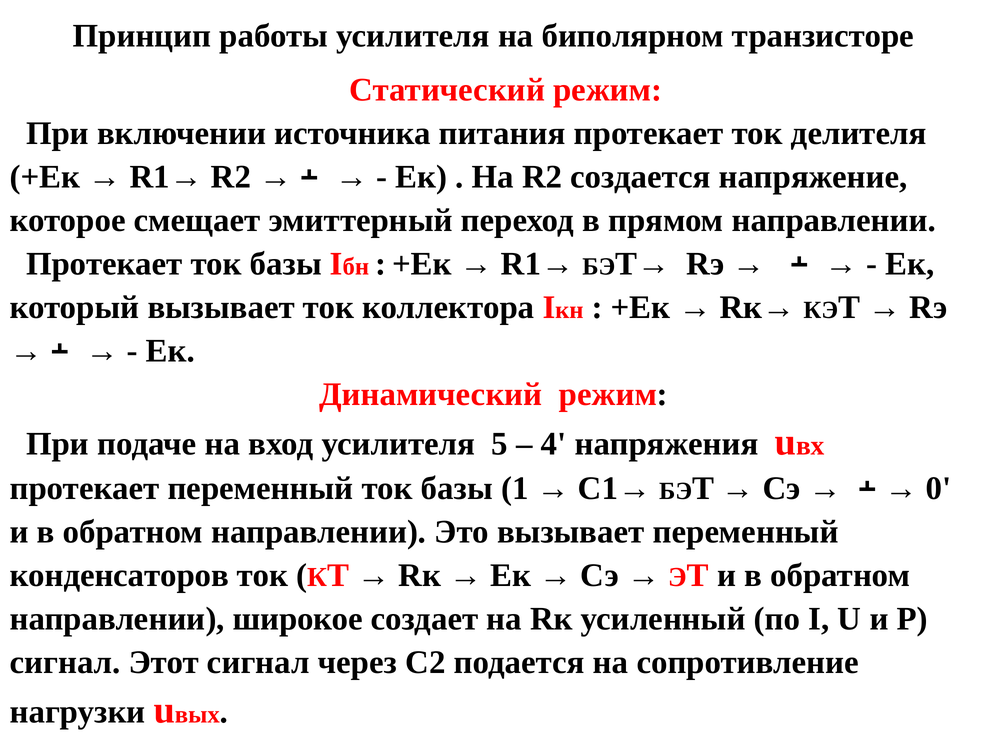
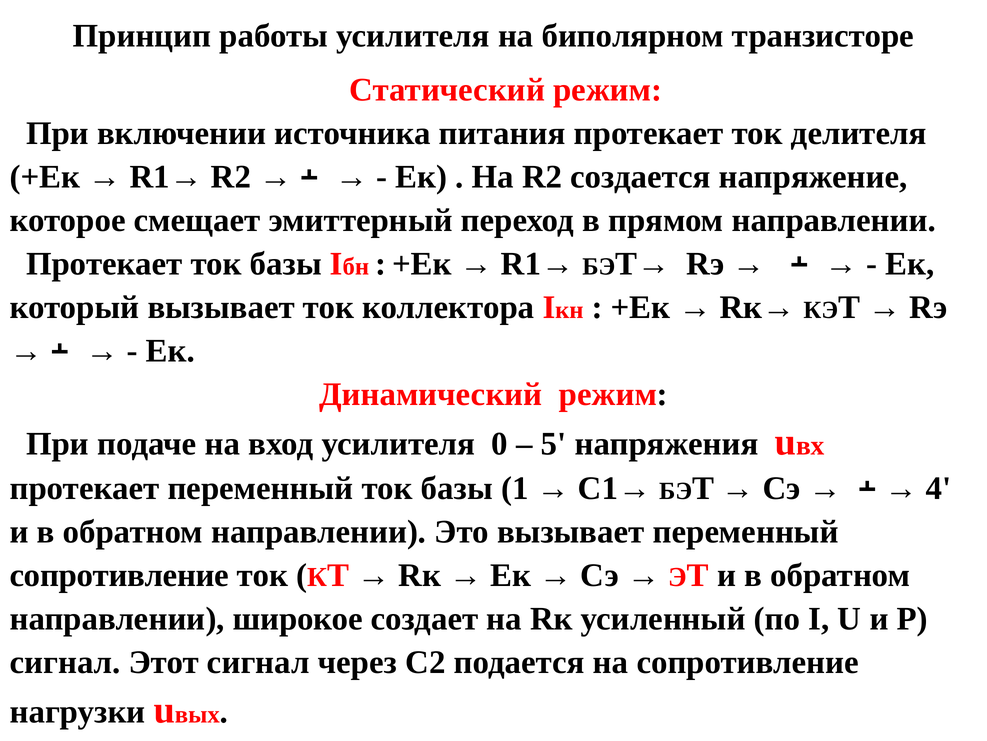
5: 5 -> 0
4: 4 -> 5
0: 0 -> 4
конденсаторов at (119, 575): конденсаторов -> сопротивление
